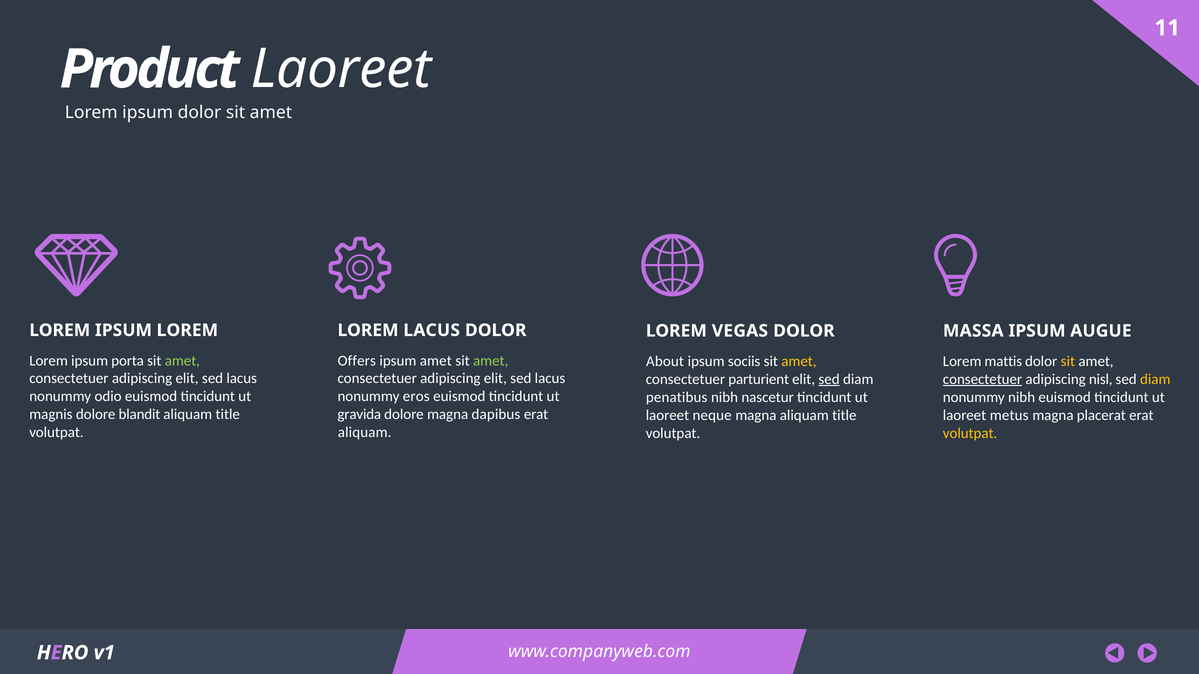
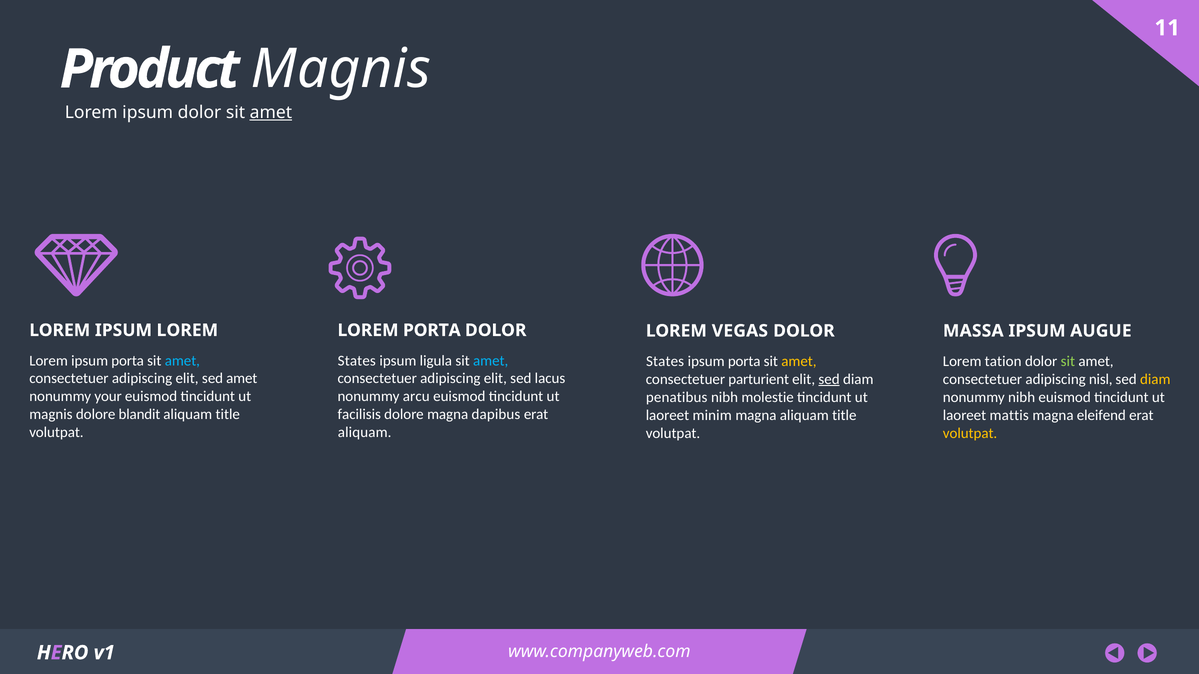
Laoreet at (341, 69): Laoreet -> Magnis
amet at (271, 112) underline: none -> present
LOREM LACUS: LACUS -> PORTA
amet at (182, 361) colour: light green -> light blue
Offers at (357, 361): Offers -> States
ipsum amet: amet -> ligula
amet at (491, 361) colour: light green -> light blue
About at (665, 361): About -> States
sociis at (744, 361): sociis -> porta
mattis: mattis -> tation
sit at (1068, 361) colour: yellow -> light green
lacus at (242, 379): lacus -> amet
consectetuer at (983, 379) underline: present -> none
odio: odio -> your
eros: eros -> arcu
nascetur: nascetur -> molestie
gravida: gravida -> facilisis
neque: neque -> minim
metus: metus -> mattis
placerat: placerat -> eleifend
